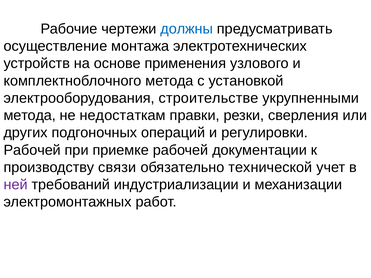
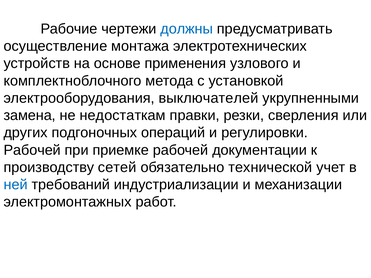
строительстве: строительстве -> выключателей
метода at (30, 115): метода -> замена
связи: связи -> сетей
ней colour: purple -> blue
